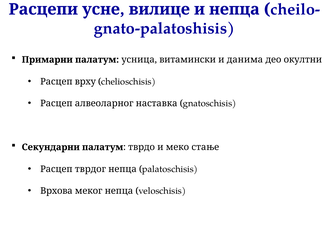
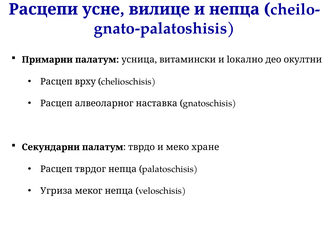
данима: данима -> lокално
стање: стање -> хране
Врхова: Врхова -> Угриза
